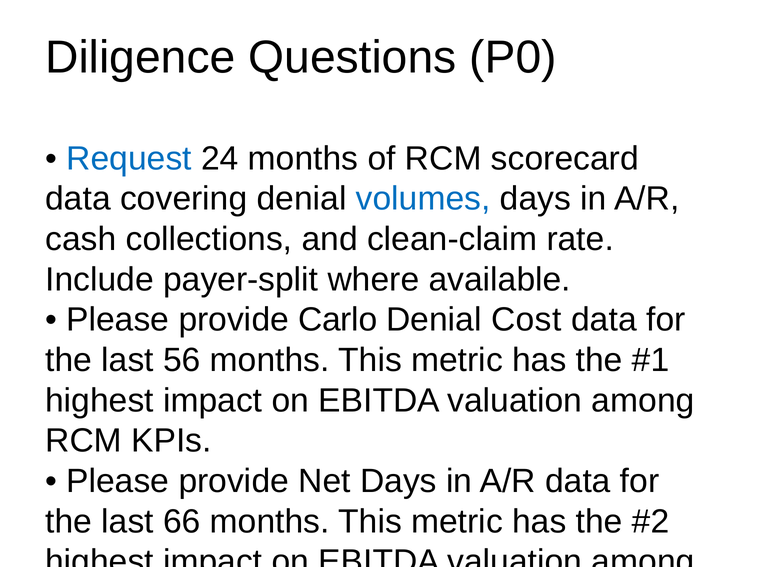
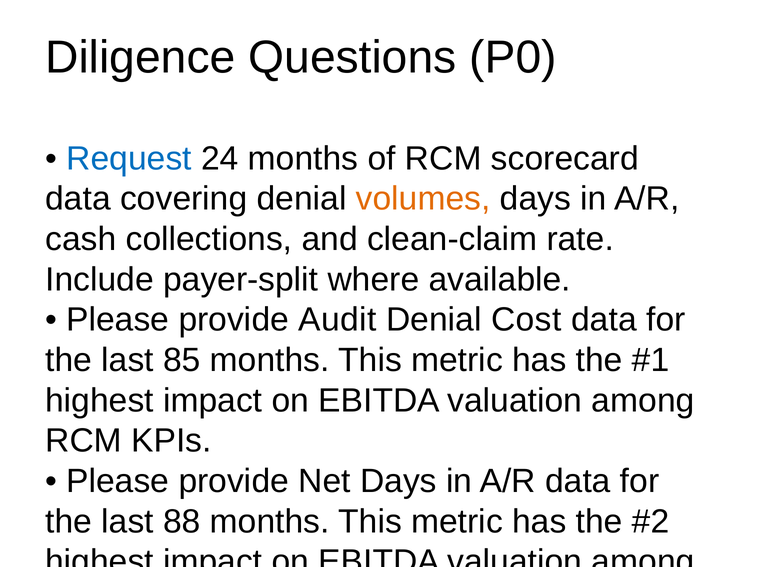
volumes colour: blue -> orange
Carlo: Carlo -> Audit
56: 56 -> 85
66: 66 -> 88
